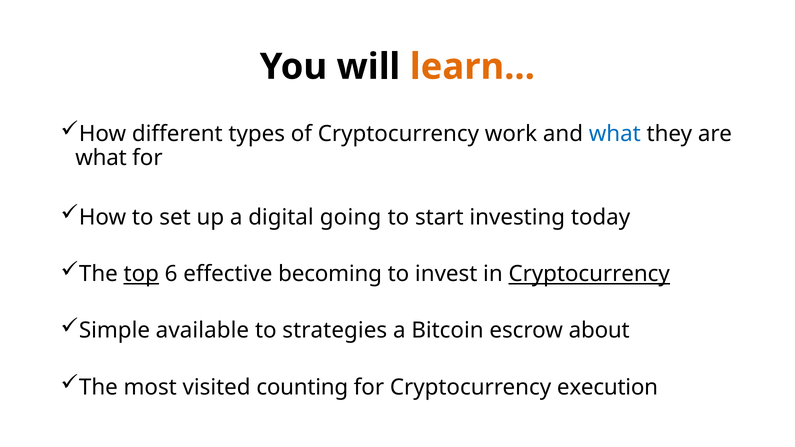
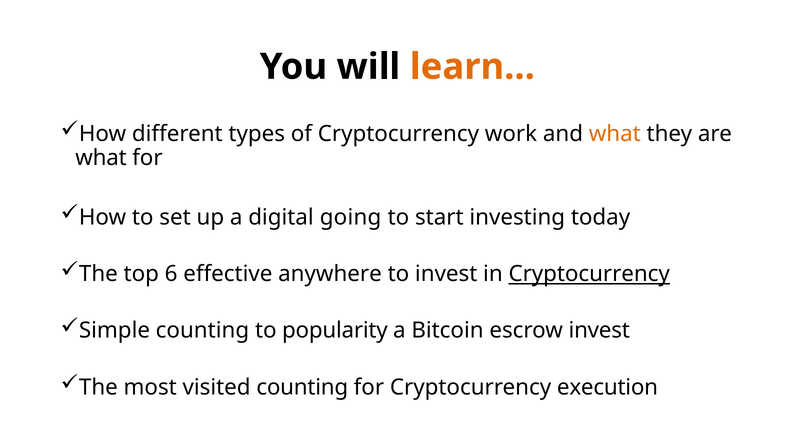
what at (615, 134) colour: blue -> orange
top underline: present -> none
becoming: becoming -> anywhere
Simple available: available -> counting
strategies: strategies -> popularity
escrow about: about -> invest
